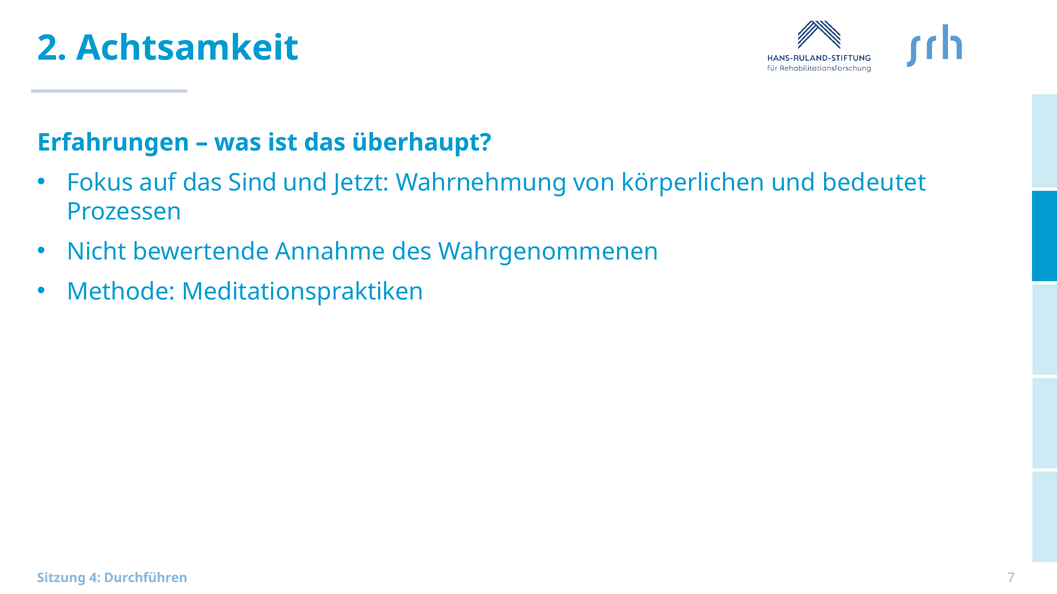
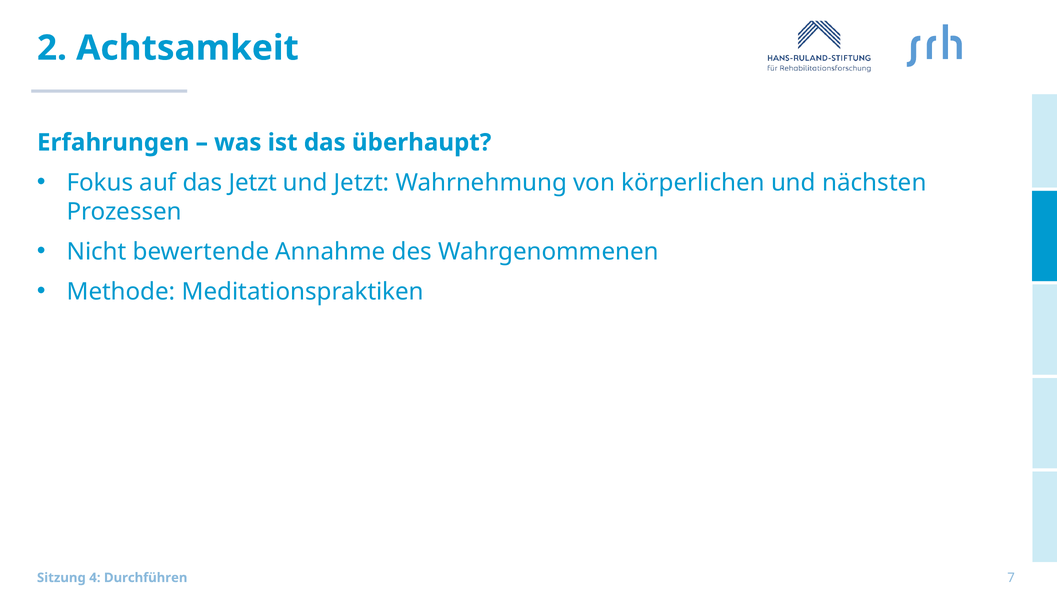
das Sind: Sind -> Jetzt
bedeutet: bedeutet -> nächsten
